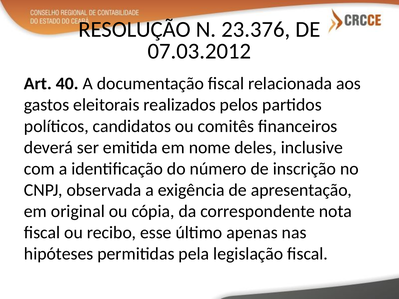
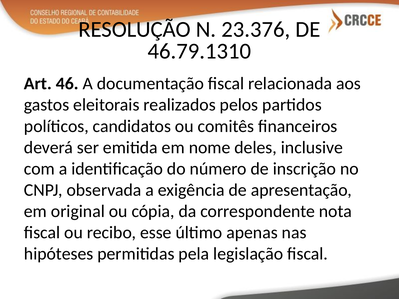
07.03.2012: 07.03.2012 -> 46.79.1310
40: 40 -> 46
